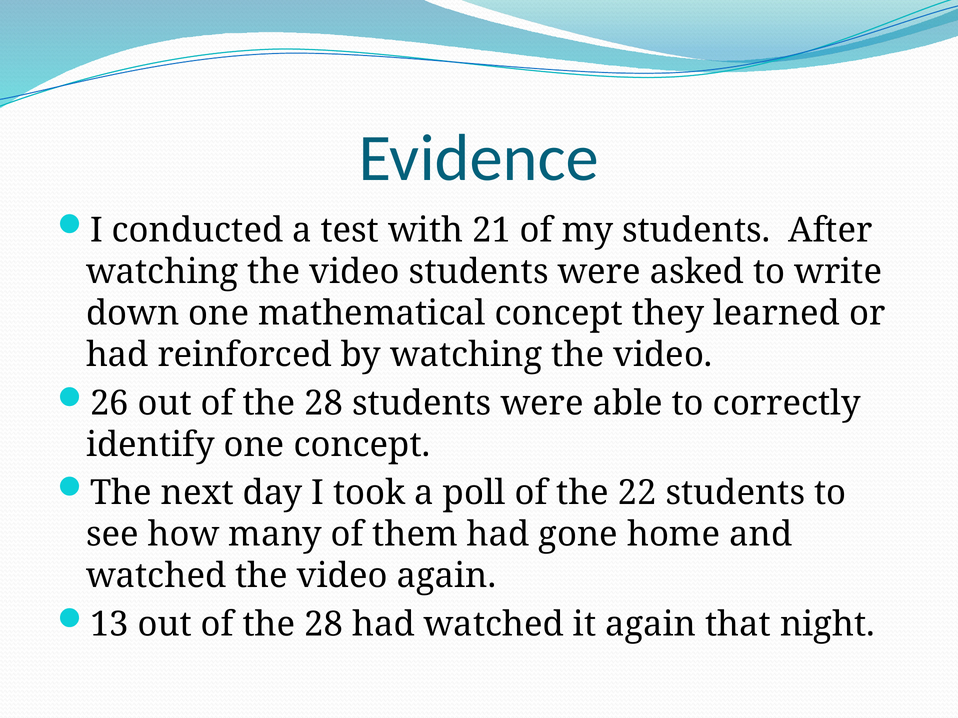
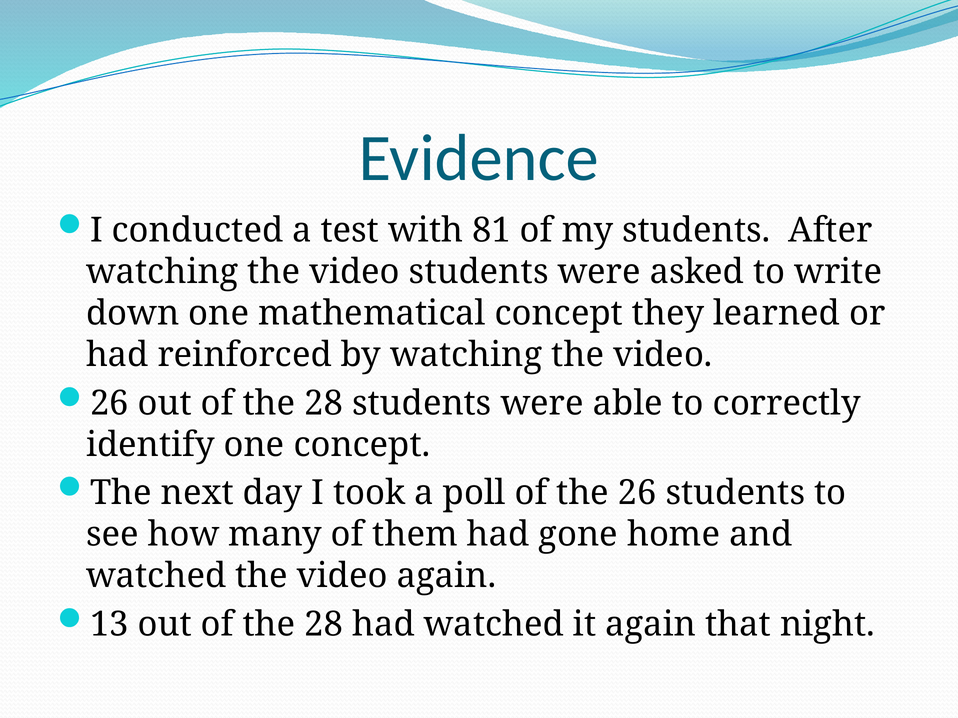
21: 21 -> 81
the 22: 22 -> 26
